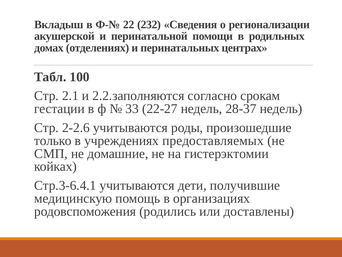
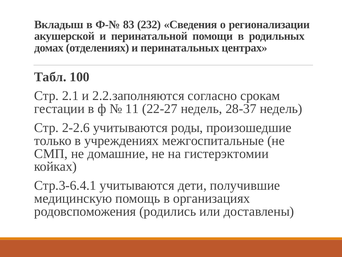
22: 22 -> 83
33: 33 -> 11
предоставляемых: предоставляемых -> межгоспитальные
